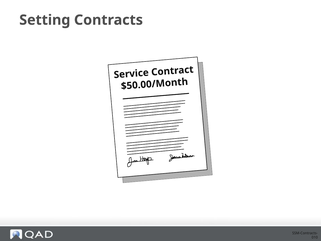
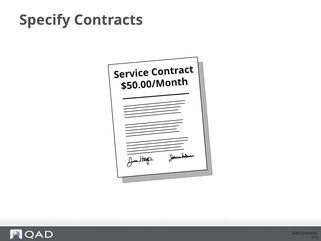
Setting: Setting -> Specify
